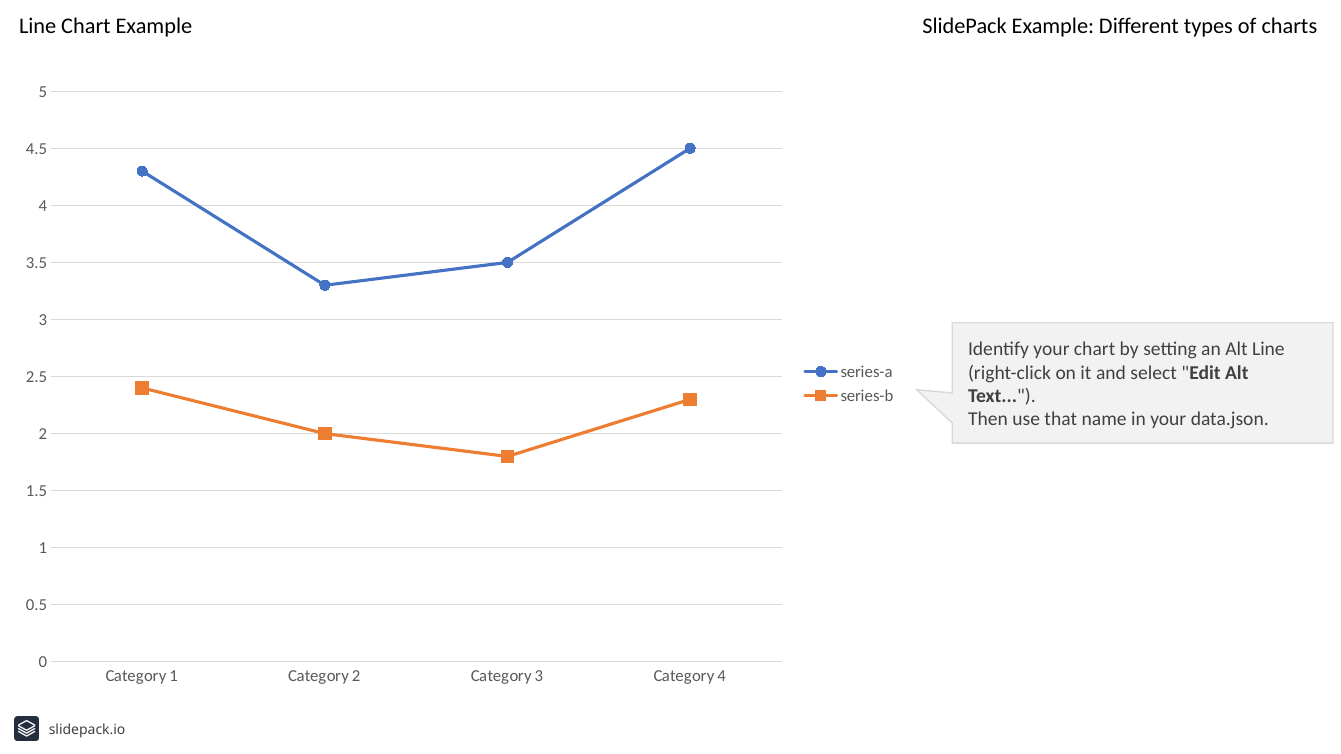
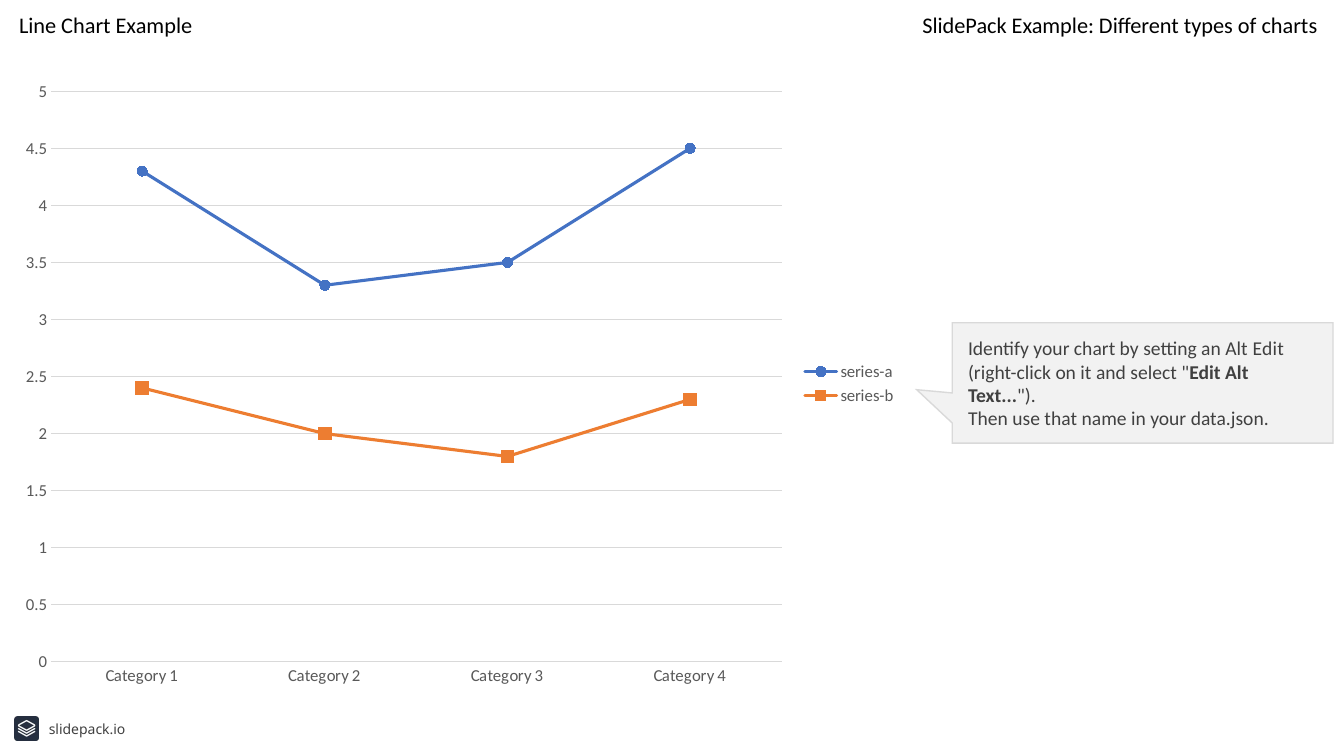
Alt Line: Line -> Edit
